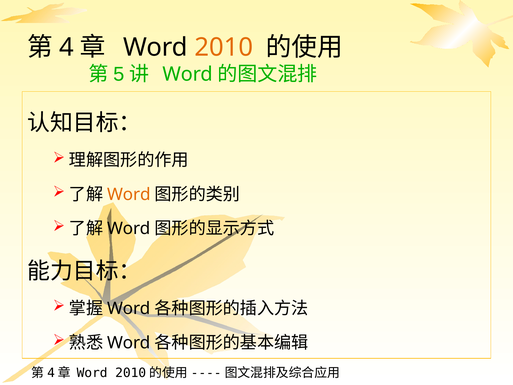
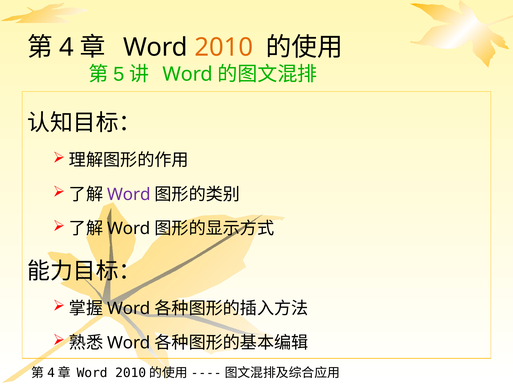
Word at (129, 194) colour: orange -> purple
